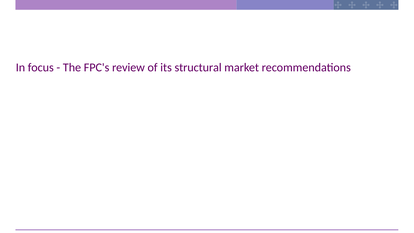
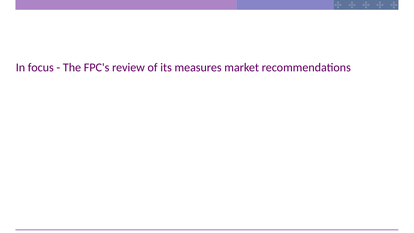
structural: structural -> measures
